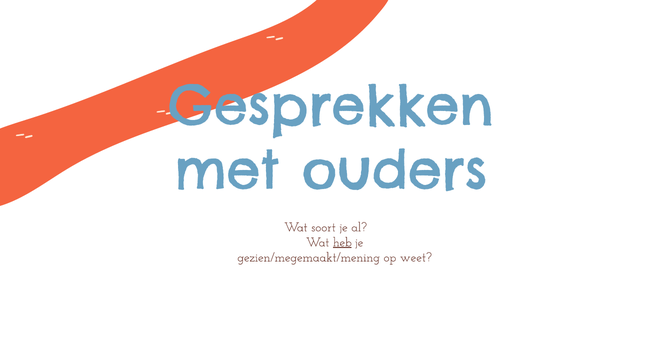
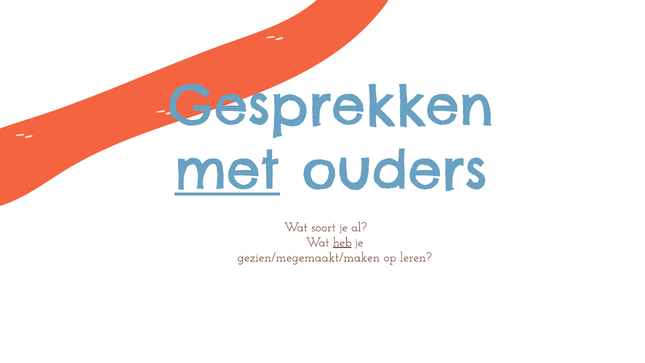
met underline: none -> present
gezien/megemaakt/mening: gezien/megemaakt/mening -> gezien/megemaakt/maken
weet: weet -> leren
